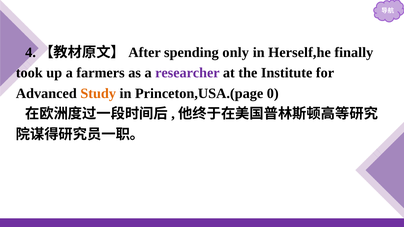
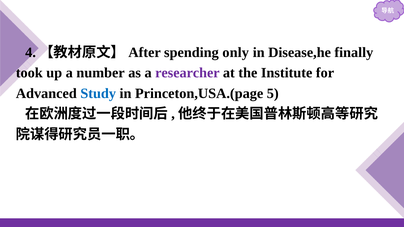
Herself,he: Herself,he -> Disease,he
farmers: farmers -> number
Study colour: orange -> blue
0: 0 -> 5
